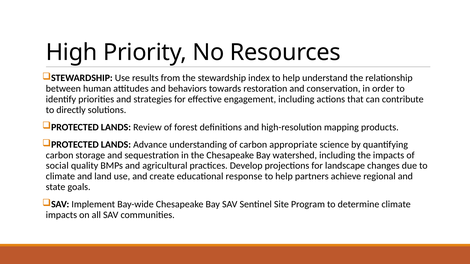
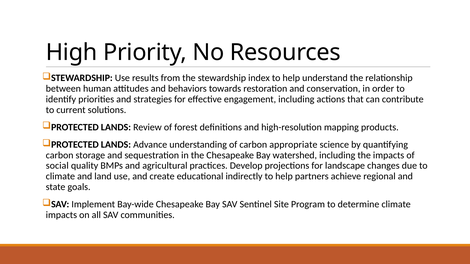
directly: directly -> current
response: response -> indirectly
